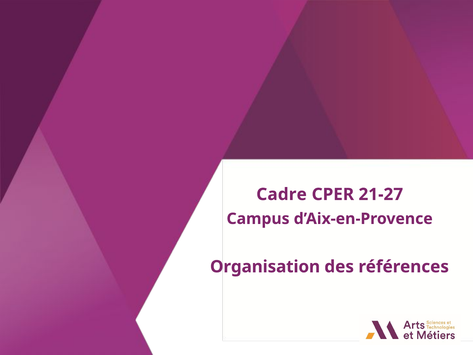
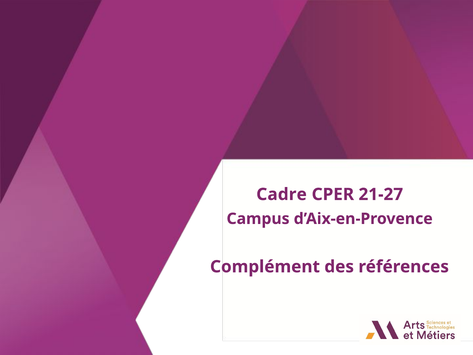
Organisation: Organisation -> Complément
